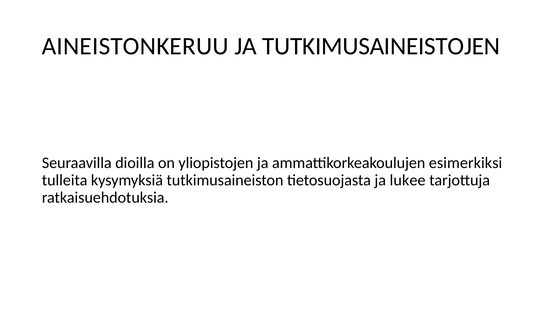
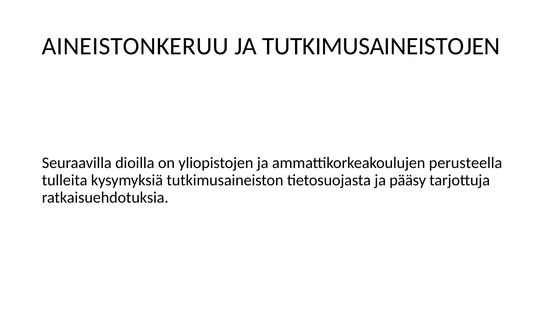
esimerkiksi: esimerkiksi -> perusteella
lukee: lukee -> pääsy
